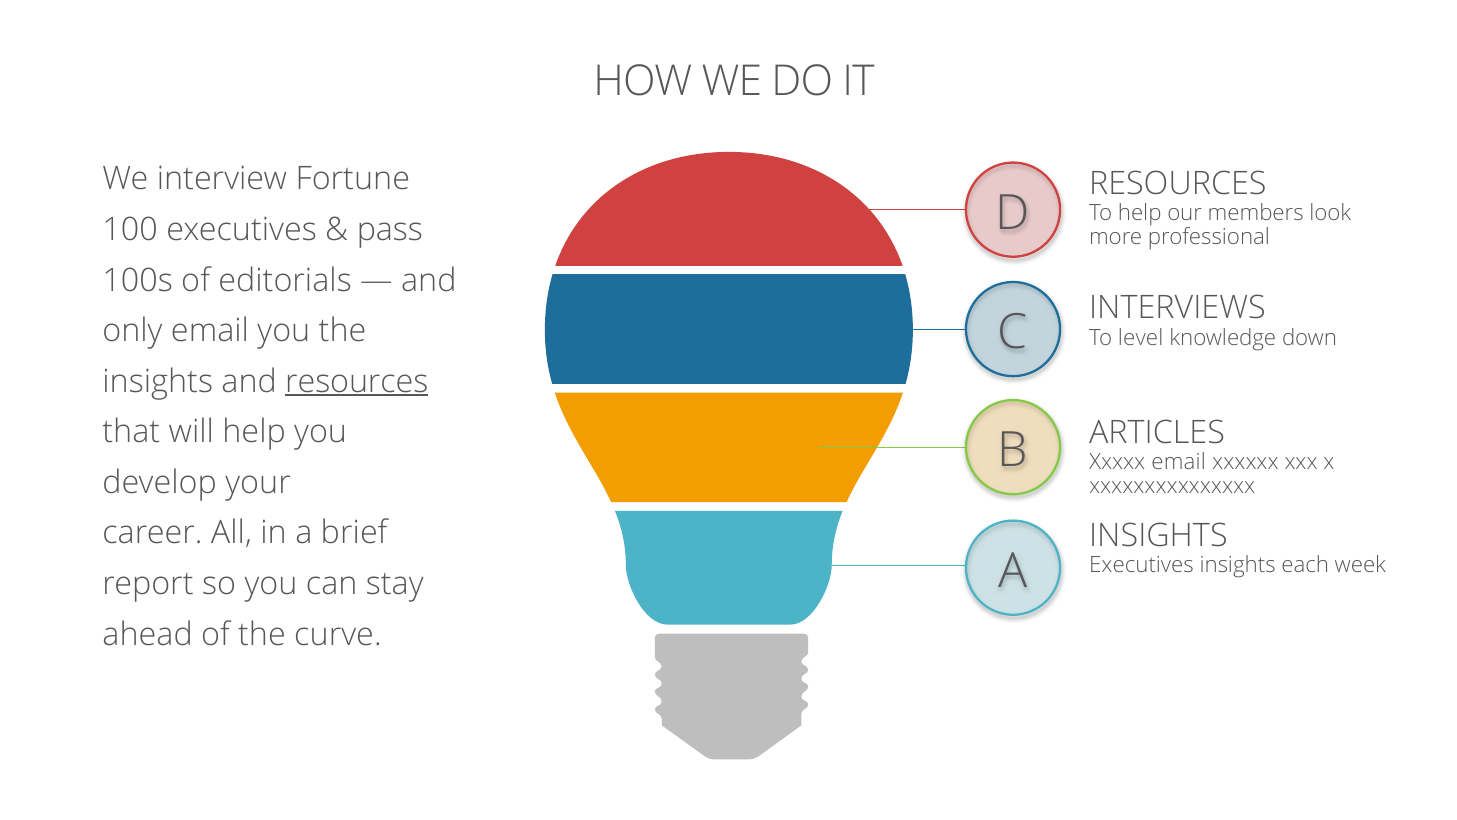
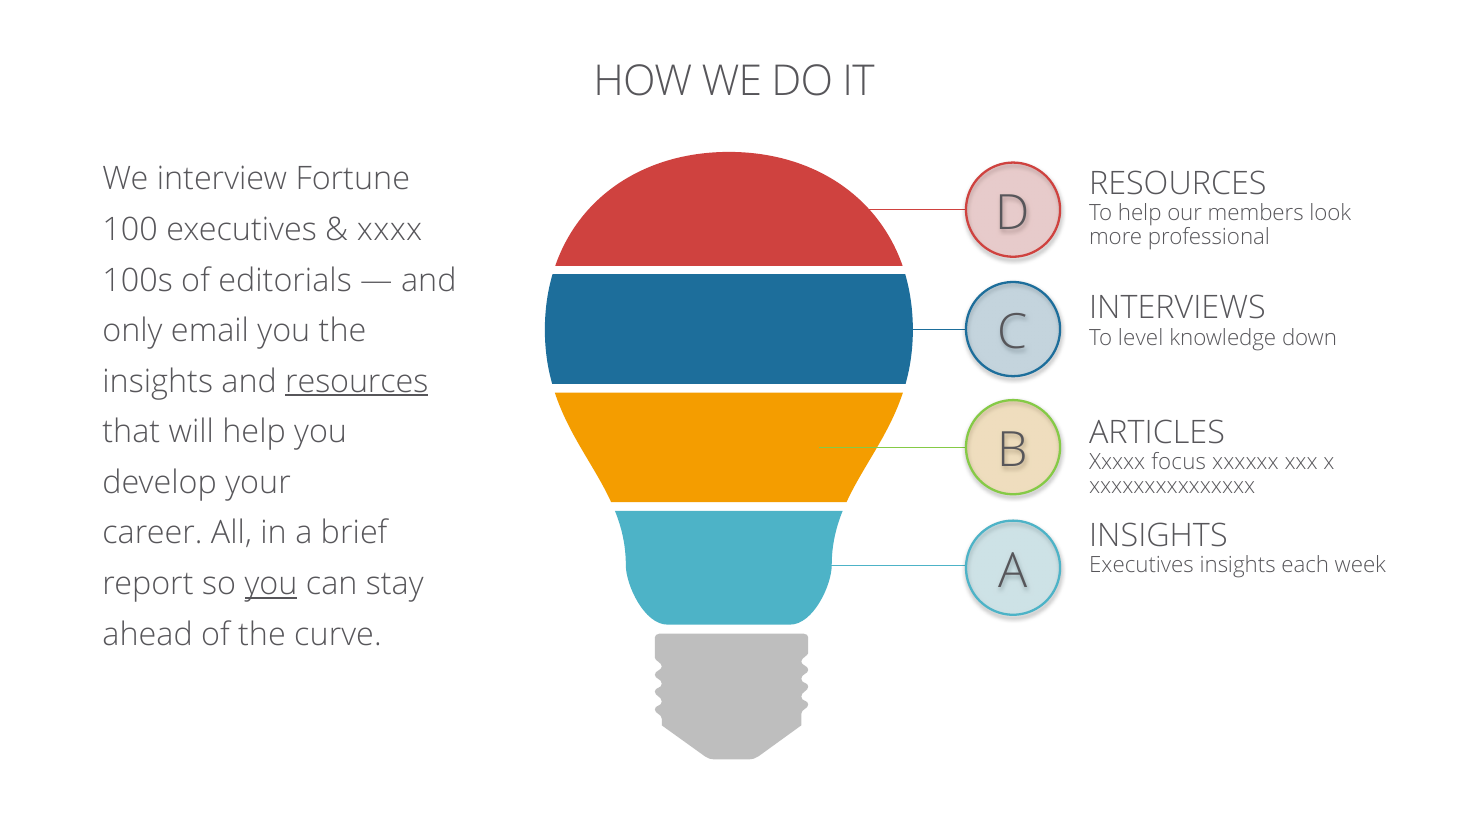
pass: pass -> xxxx
Xxxxx email: email -> focus
you at (271, 584) underline: none -> present
